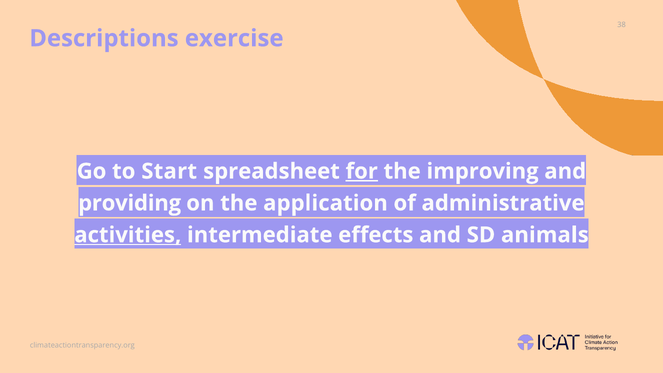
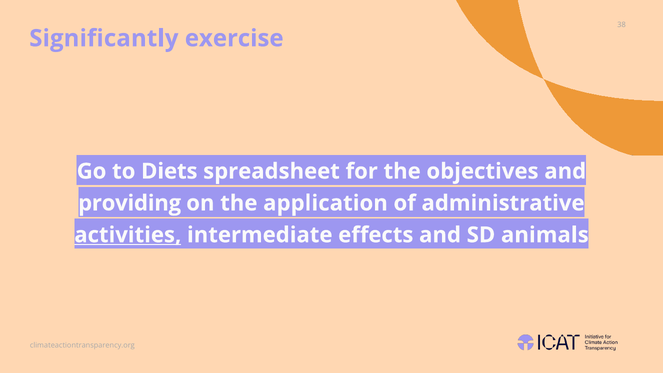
Descriptions: Descriptions -> Significantly
Start: Start -> Diets
for underline: present -> none
improving: improving -> objectives
